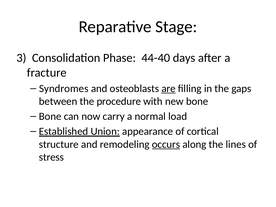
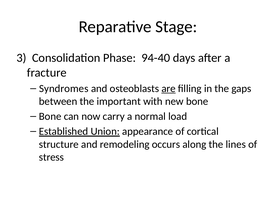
44-40: 44-40 -> 94-40
procedure: procedure -> important
occurs underline: present -> none
